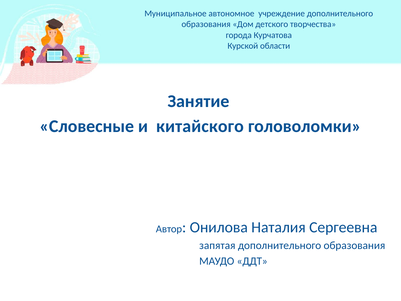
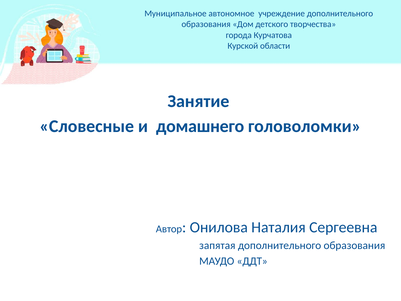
китайского: китайского -> домашнего
